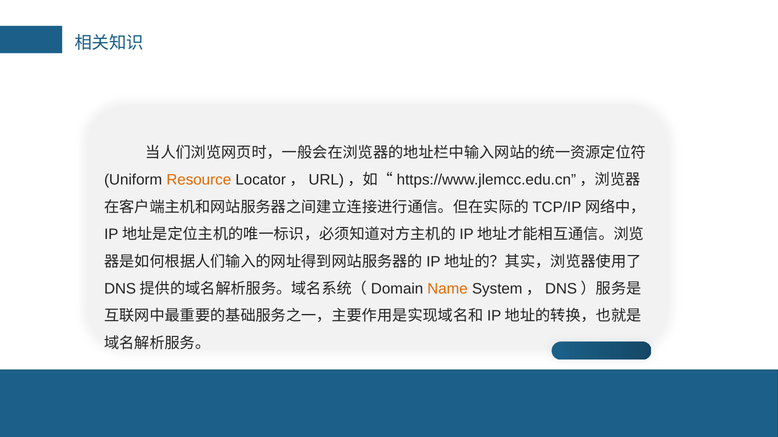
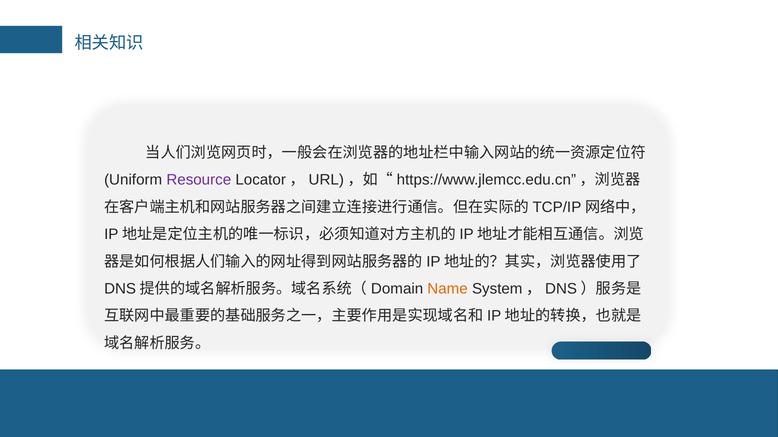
Resource colour: orange -> purple
